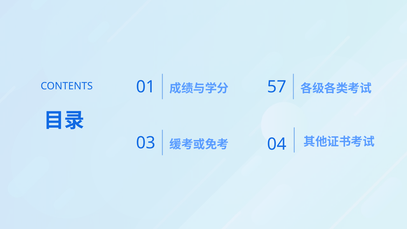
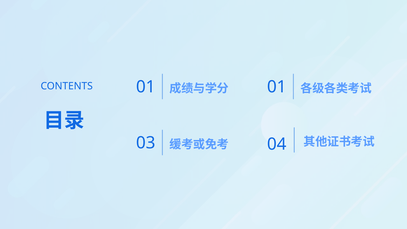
57 at (277, 87): 57 -> 01
